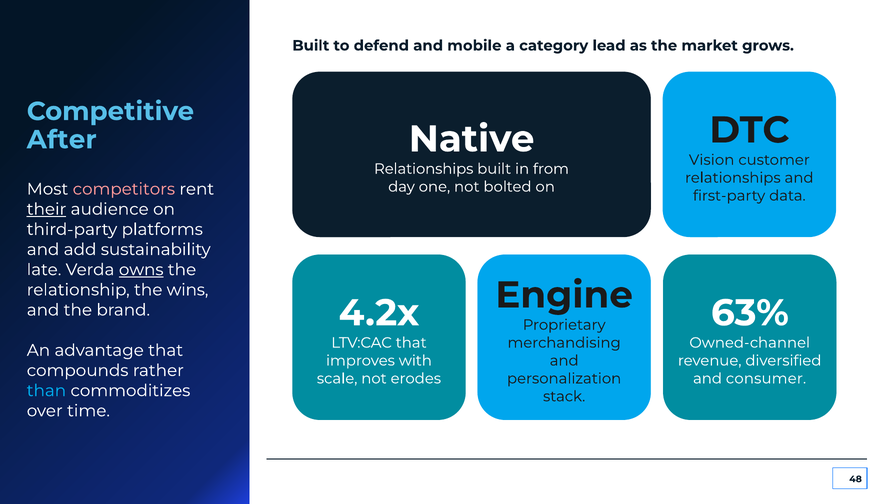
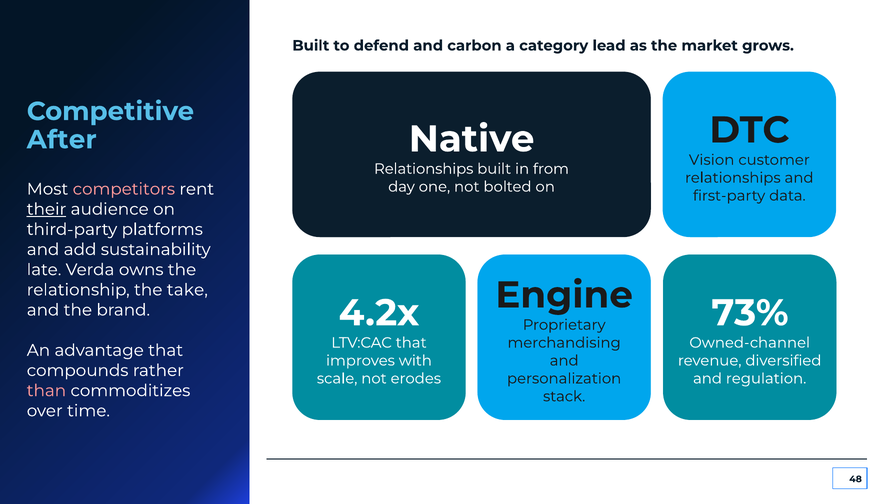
mobile: mobile -> carbon
owns underline: present -> none
wins: wins -> take
63%: 63% -> 73%
consumer: consumer -> regulation
than colour: light blue -> pink
